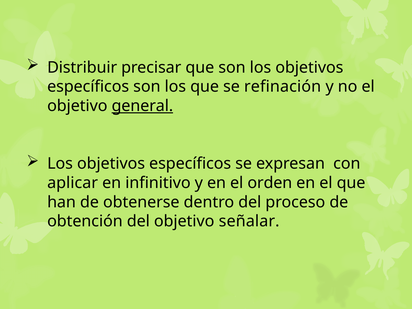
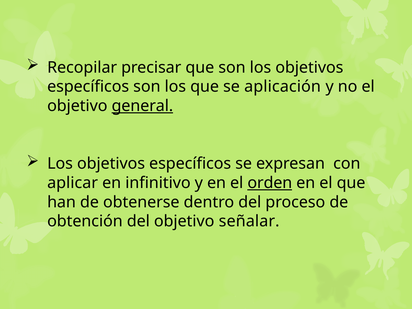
Distribuir: Distribuir -> Recopilar
refinación: refinación -> aplicación
orden underline: none -> present
